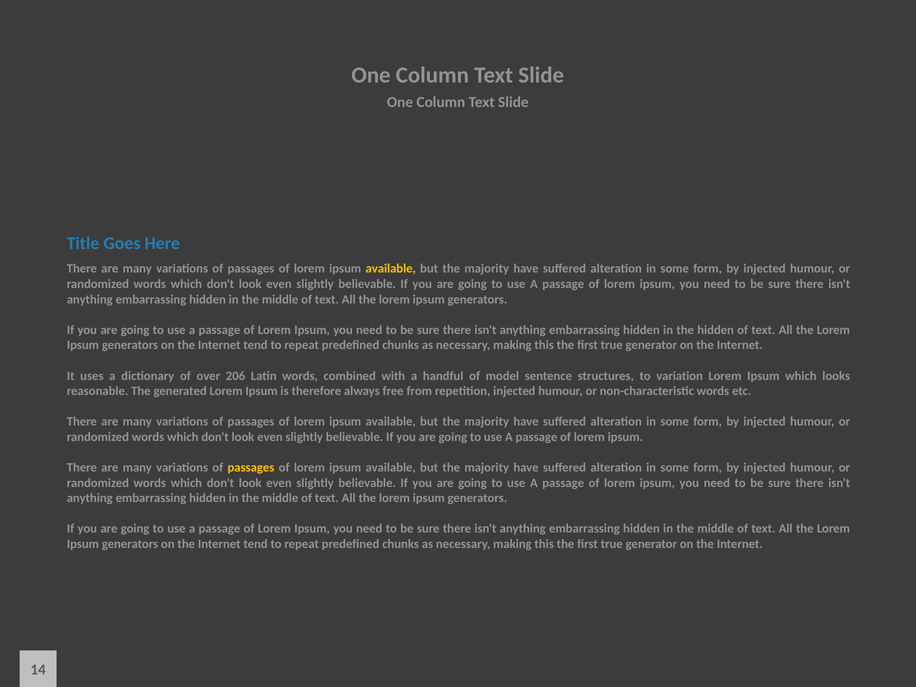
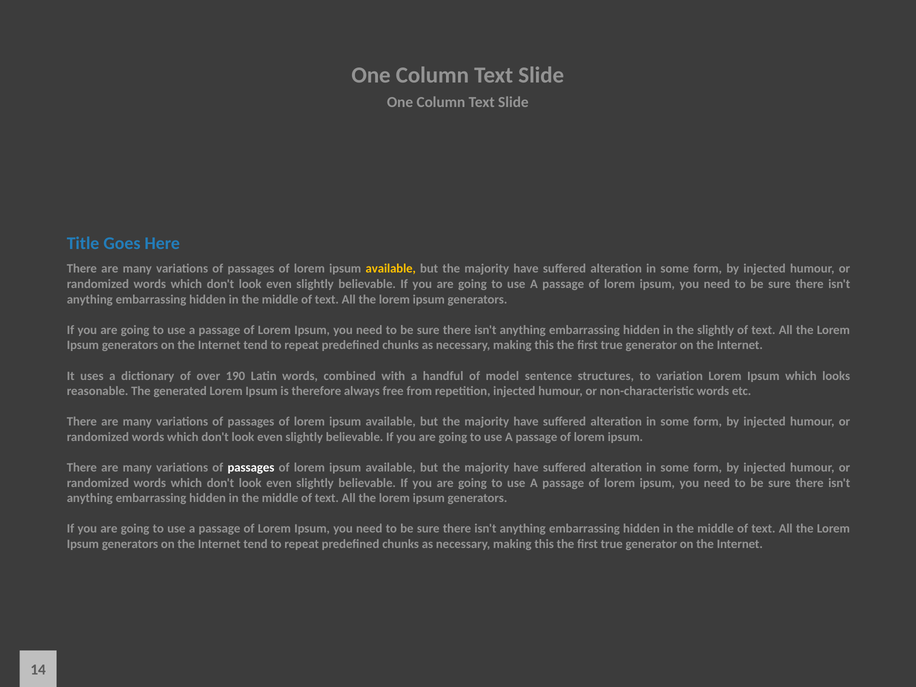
the hidden: hidden -> slightly
206: 206 -> 190
passages at (251, 468) colour: yellow -> white
